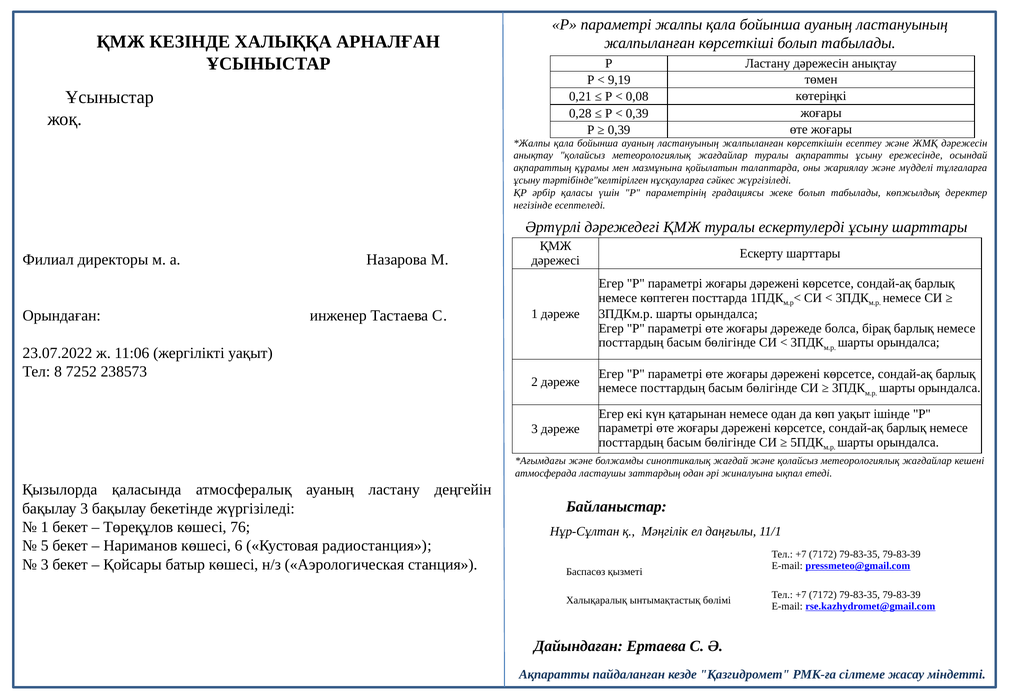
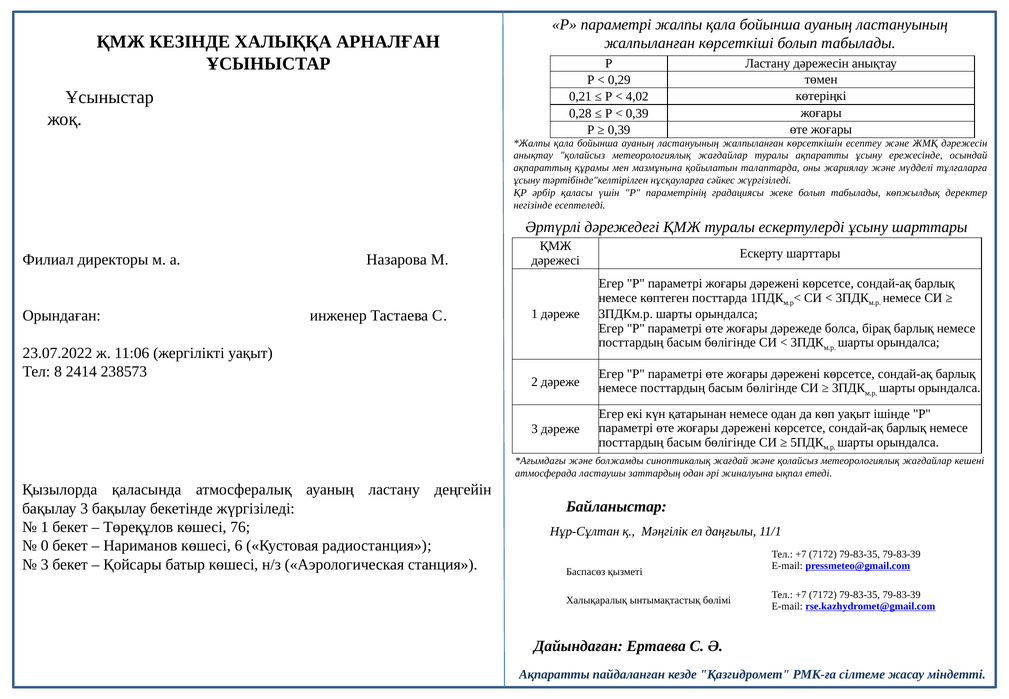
9,19: 9,19 -> 0,29
0,08: 0,08 -> 4,02
7252: 7252 -> 2414
5: 5 -> 0
